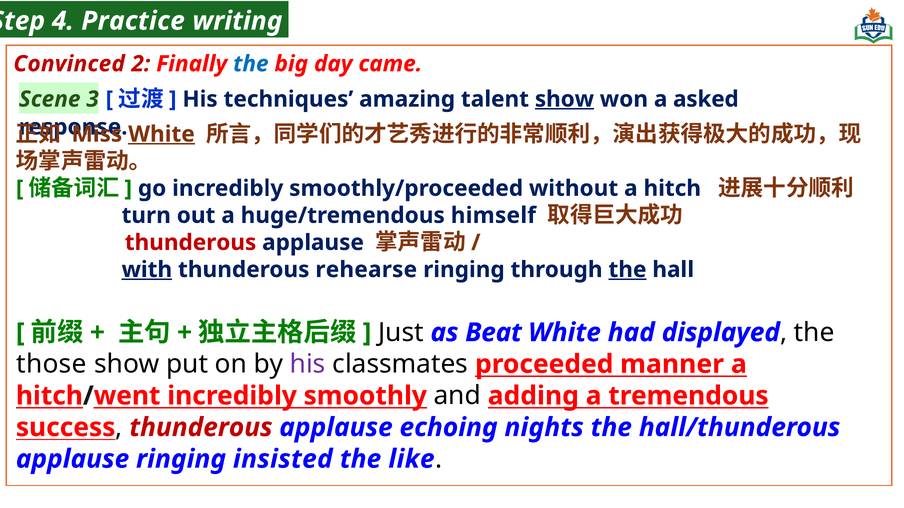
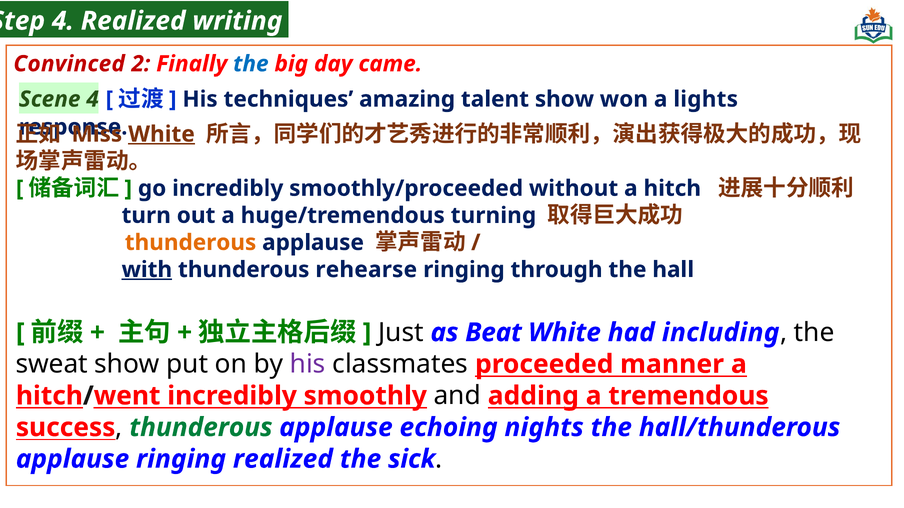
4 Practice: Practice -> Realized
Scene 3: 3 -> 4
show at (564, 99) underline: present -> none
asked: asked -> lights
himself: himself -> turning
thunderous at (191, 243) colour: red -> orange
the at (627, 270) underline: present -> none
displayed: displayed -> including
those: those -> sweat
thunderous at (201, 428) colour: red -> green
ringing insisted: insisted -> realized
like: like -> sick
